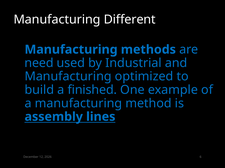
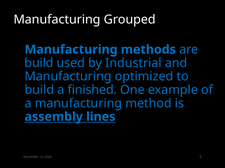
Different: Different -> Grouped
need at (39, 63): need -> build
